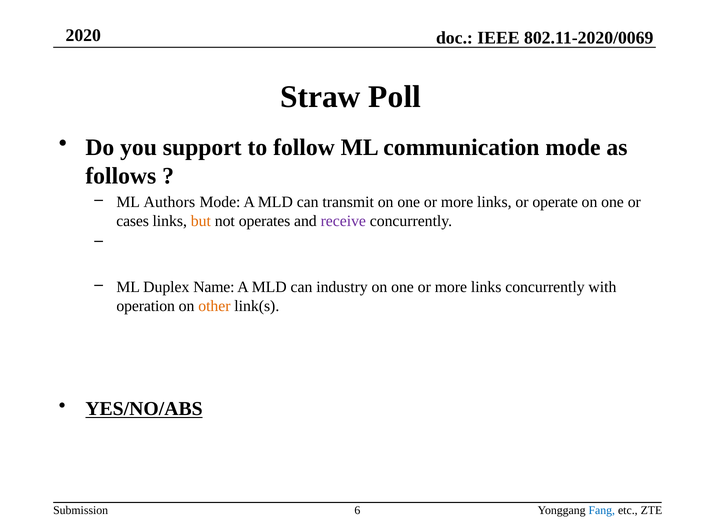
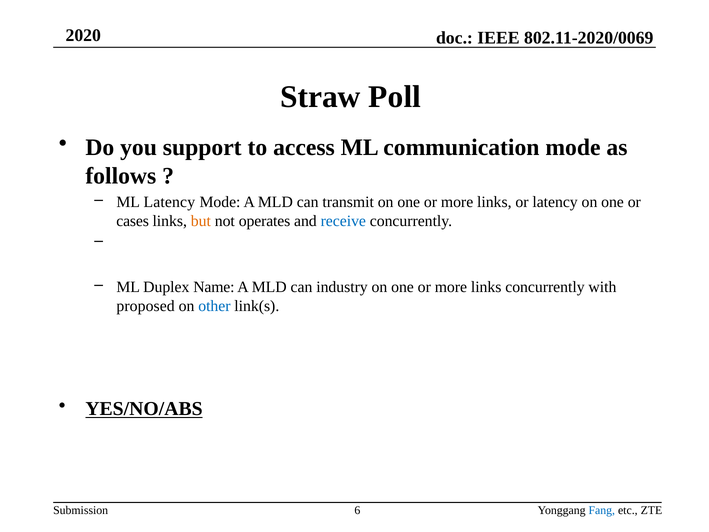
follow: follow -> access
ML Authors: Authors -> Latency
or operate: operate -> latency
receive colour: purple -> blue
operation: operation -> proposed
other colour: orange -> blue
